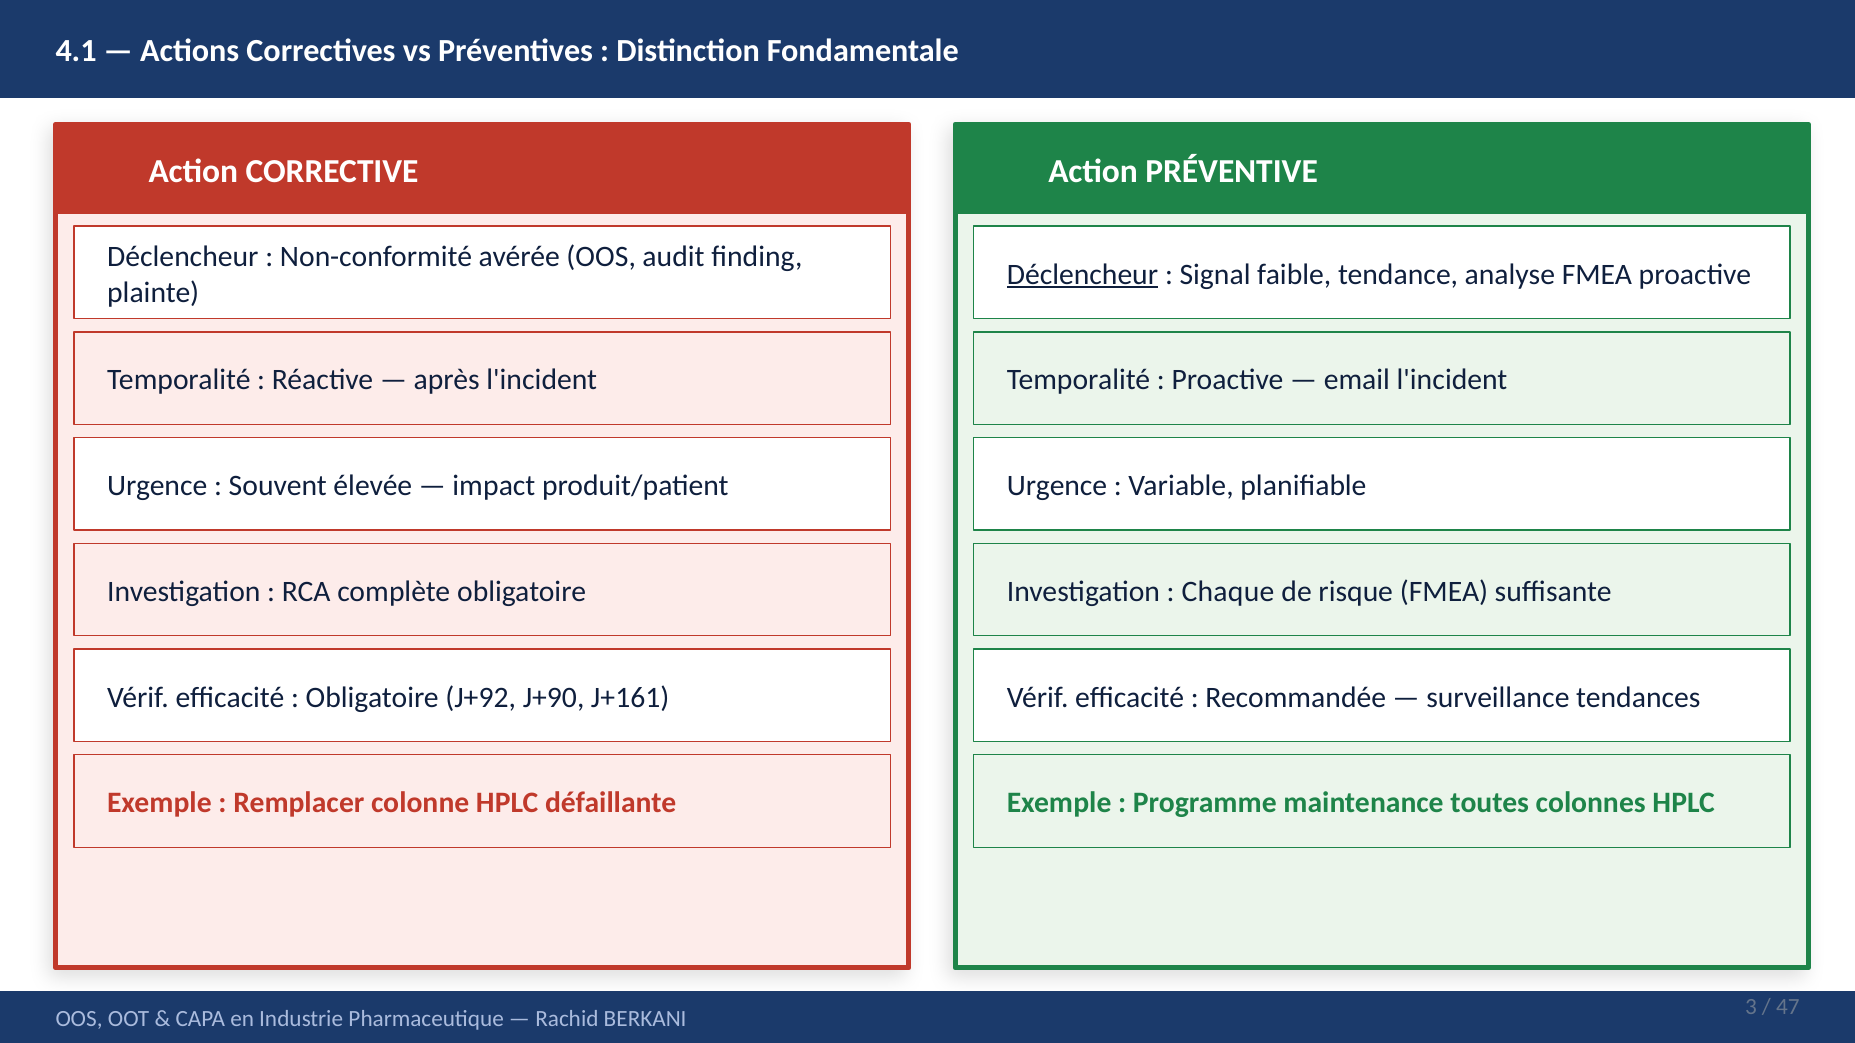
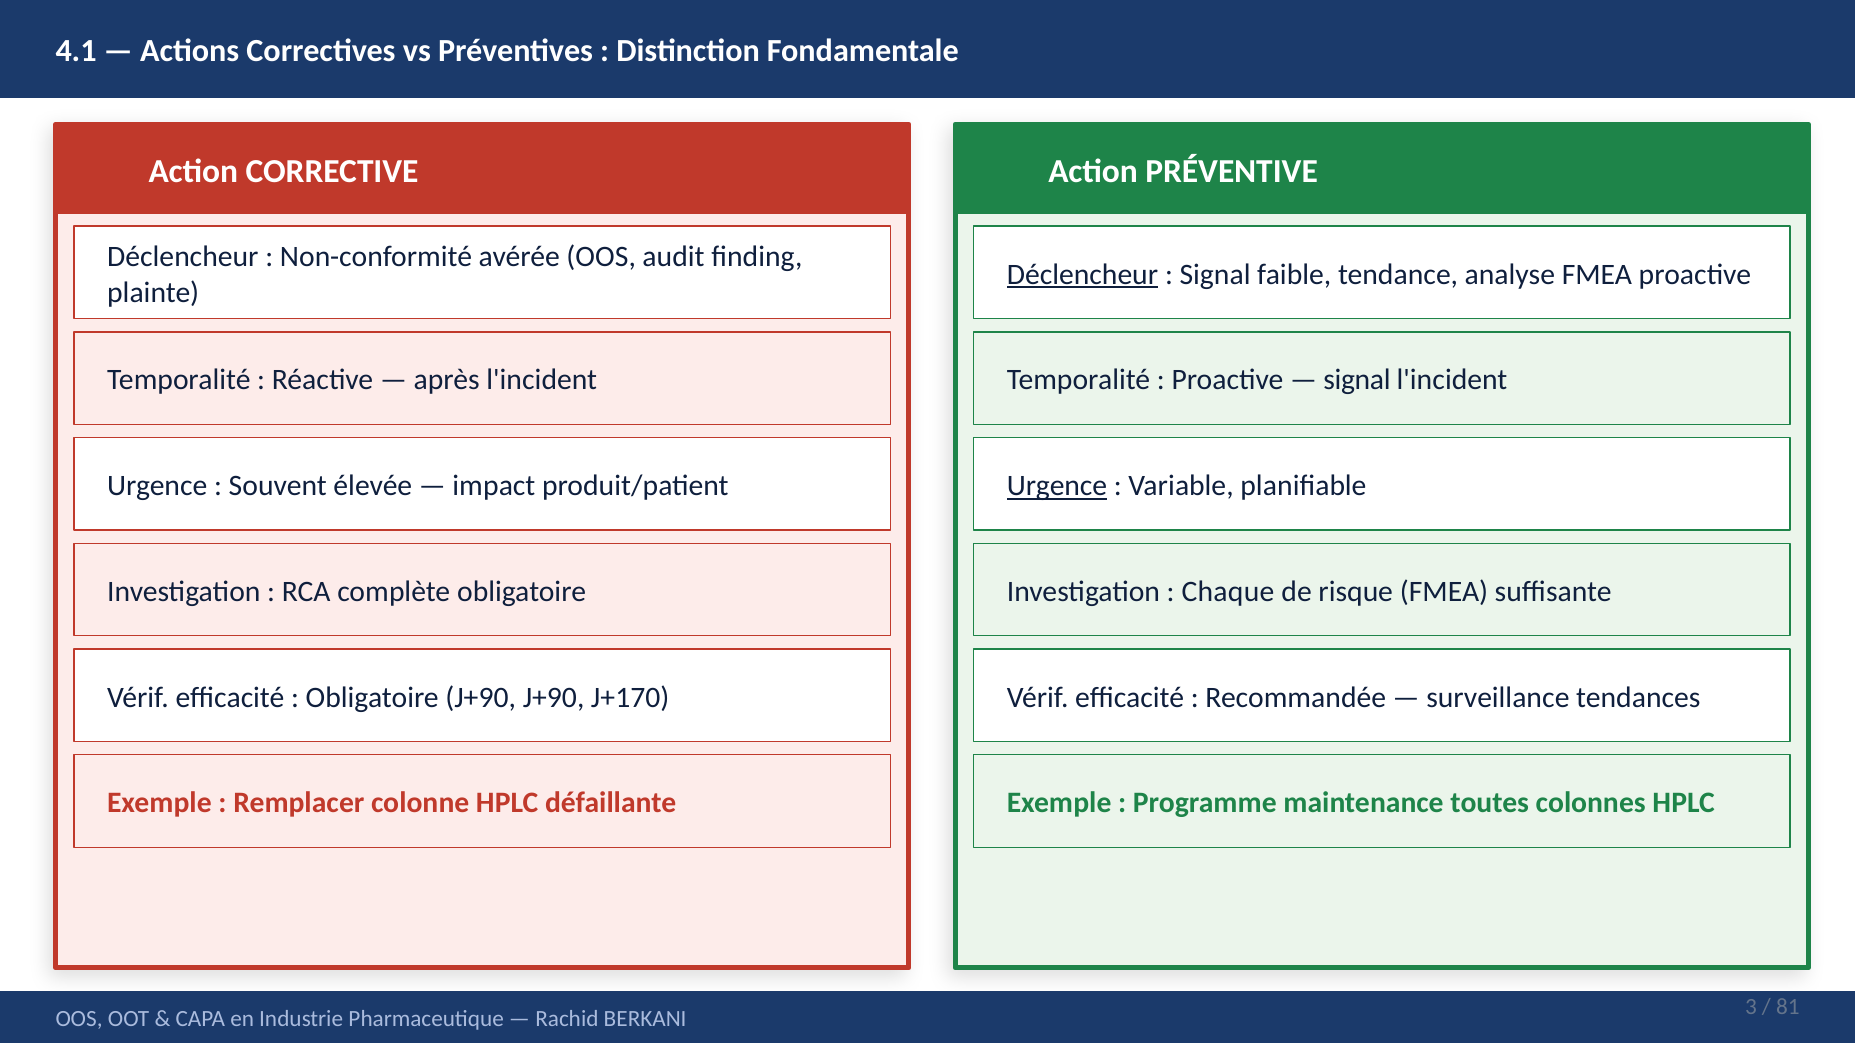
email at (1357, 380): email -> signal
Urgence at (1057, 486) underline: none -> present
Obligatoire J+92: J+92 -> J+90
J+161: J+161 -> J+170
47: 47 -> 81
